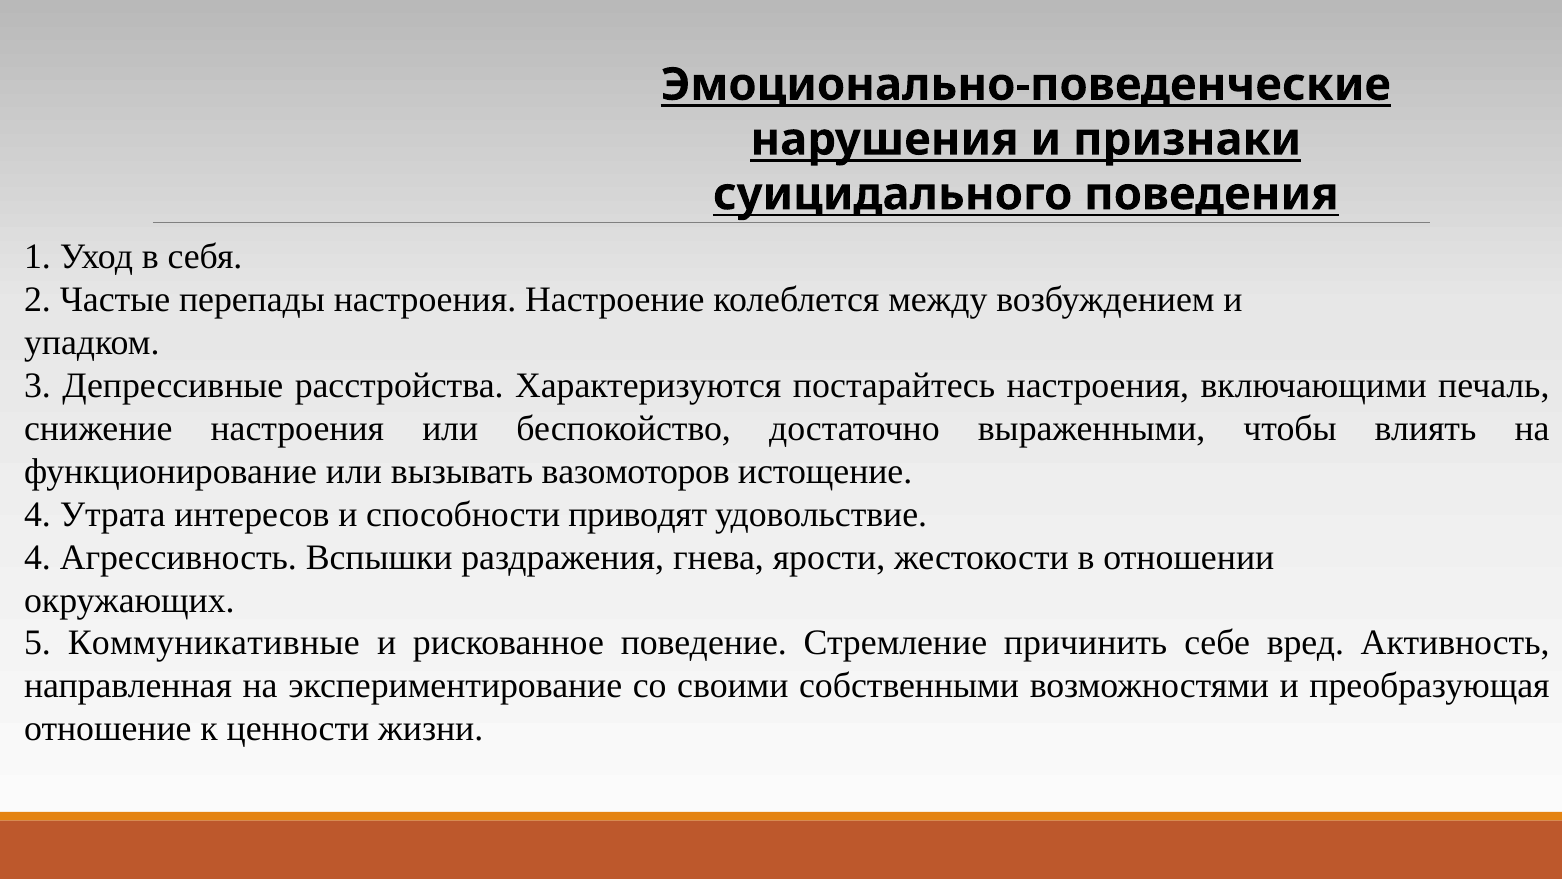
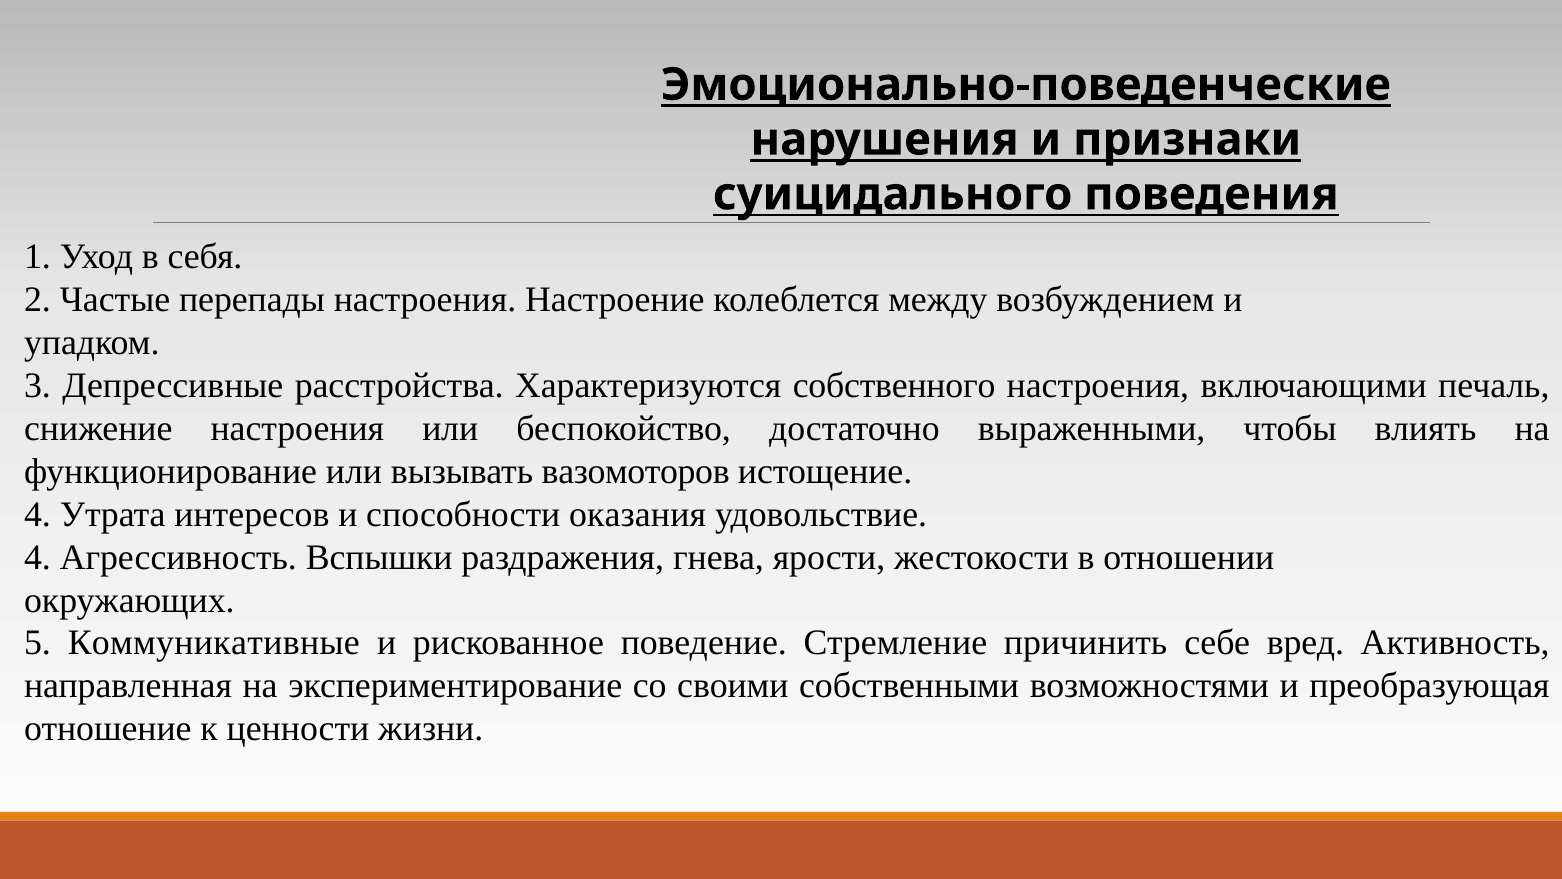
постарайтесь: постарайтесь -> собственного
приводят: приводят -> оказания
